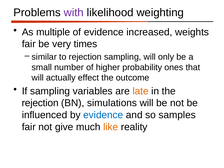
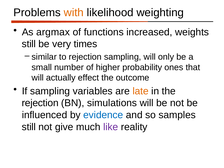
with colour: purple -> orange
multiple: multiple -> argmax
of evidence: evidence -> functions
fair at (29, 44): fair -> still
fair at (29, 127): fair -> still
like colour: orange -> purple
